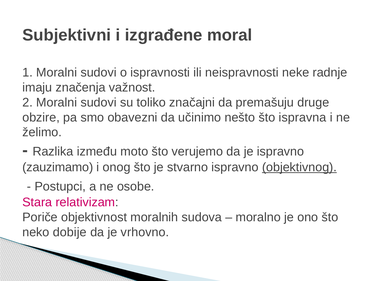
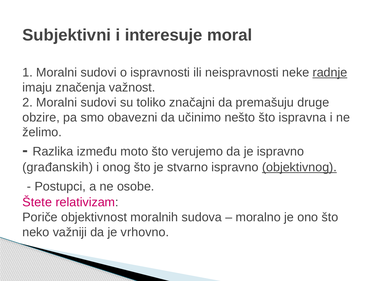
izgrađene: izgrađene -> interesuje
radnje underline: none -> present
zauzimamo: zauzimamo -> građanskih
Stara: Stara -> Štete
dobije: dobije -> važniji
